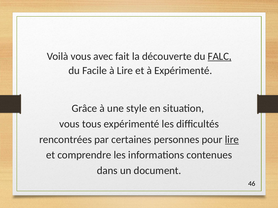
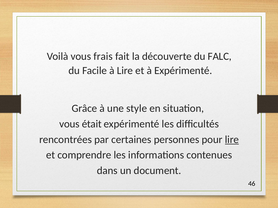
avec: avec -> frais
FALC underline: present -> none
tous: tous -> était
